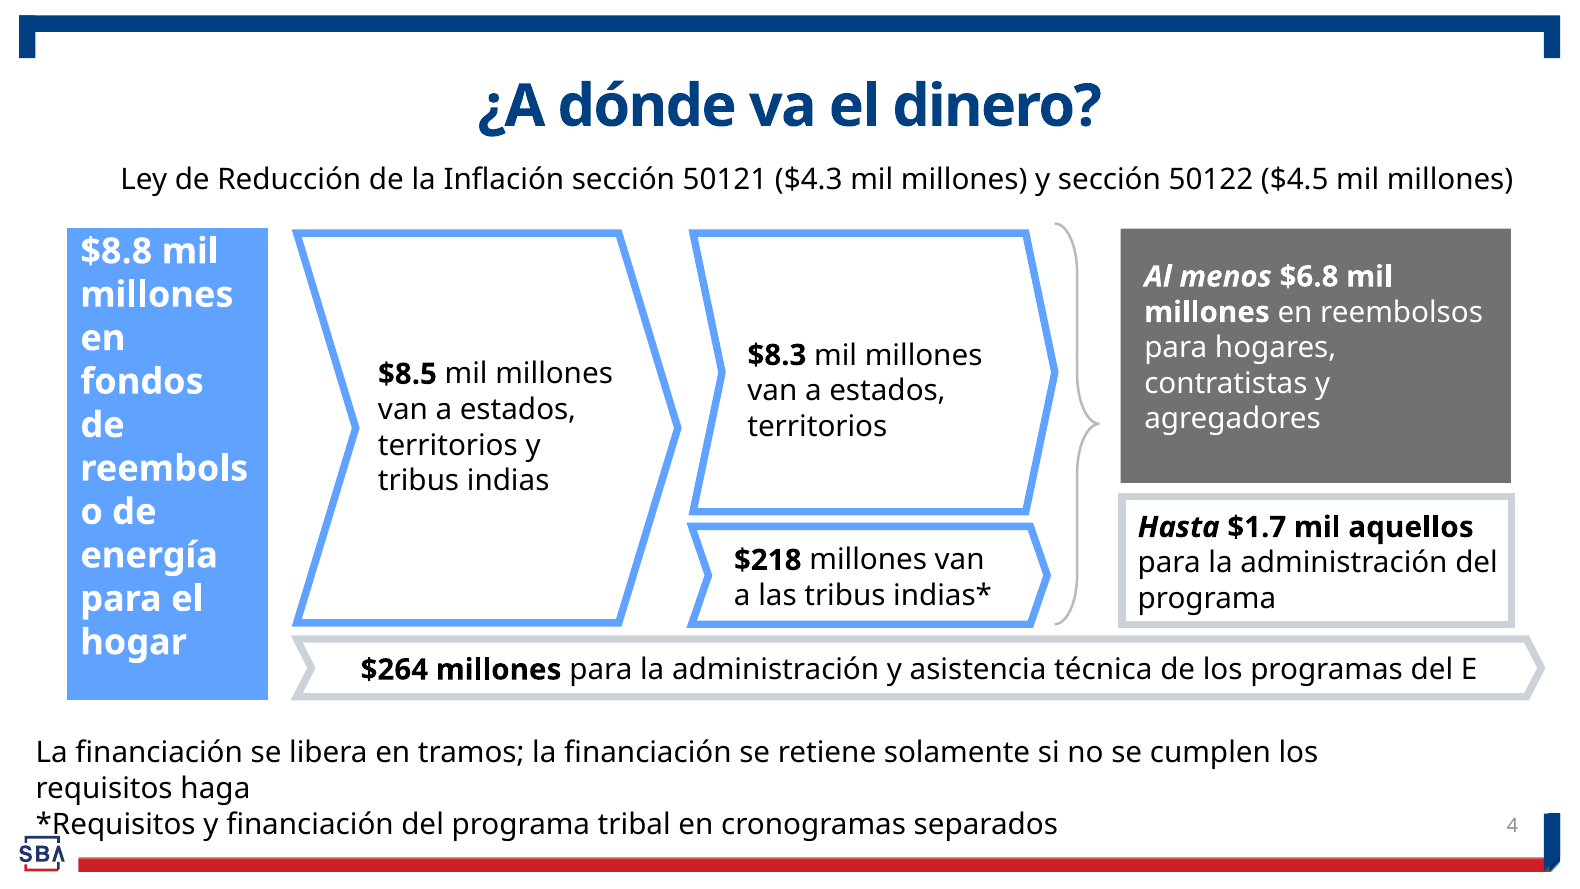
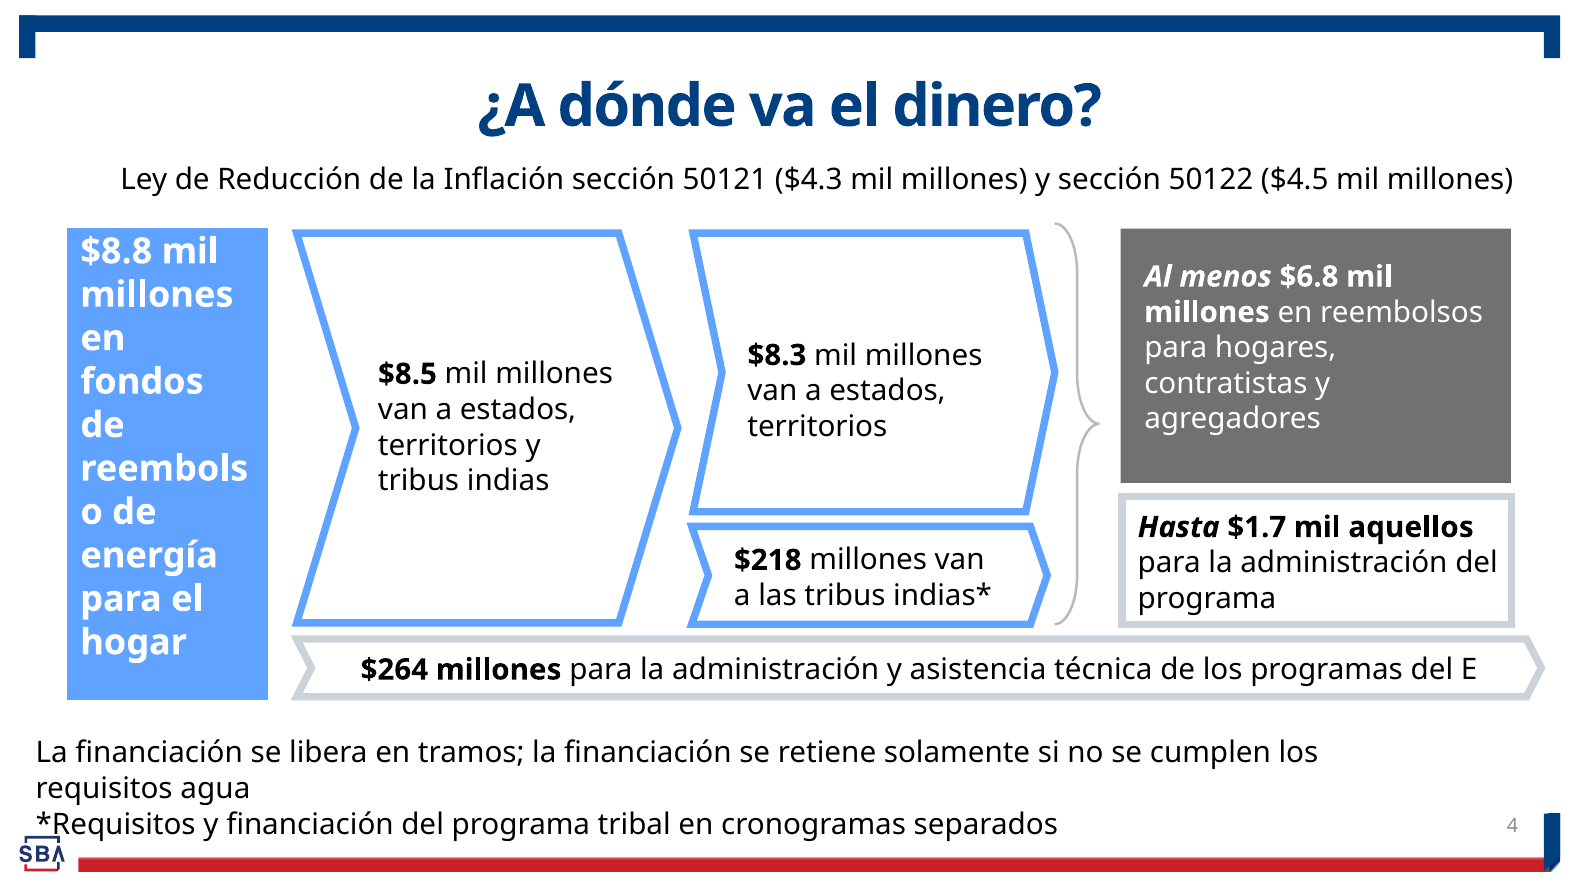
haga: haga -> agua
